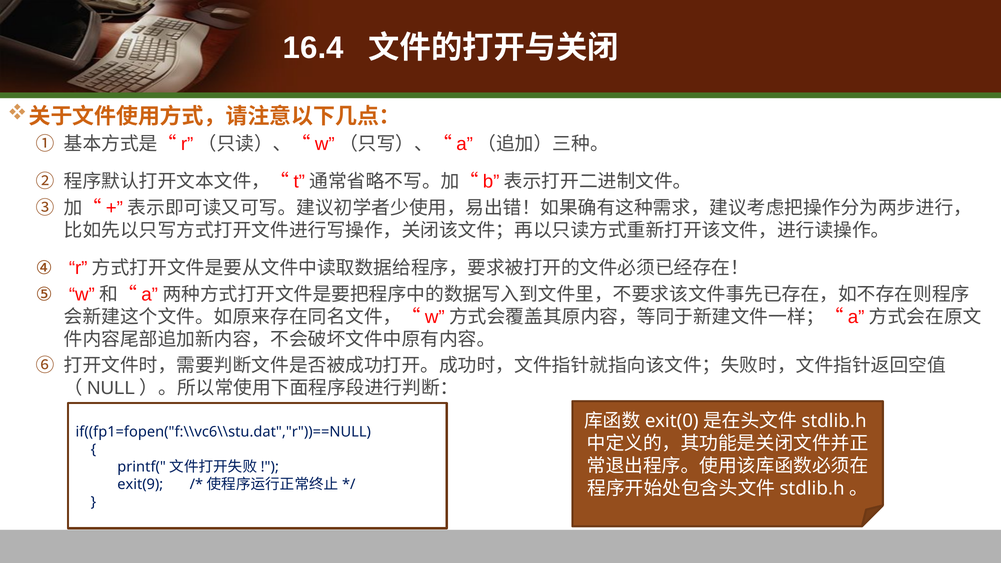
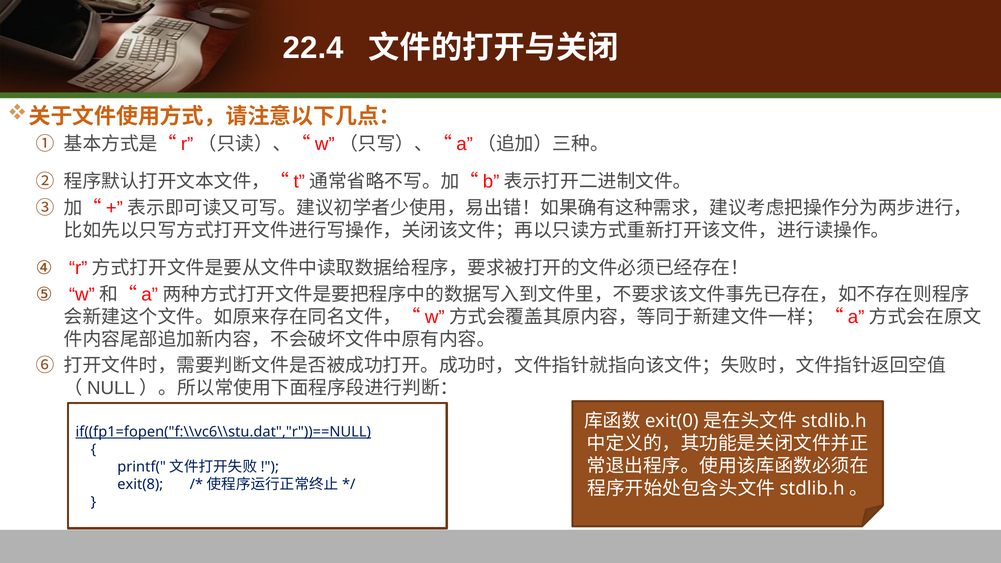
16.4: 16.4 -> 22.4
if((fp1=fopen("f:\\vc6\\stu.dat","r"))==NULL underline: none -> present
exit(9: exit(9 -> exit(8
